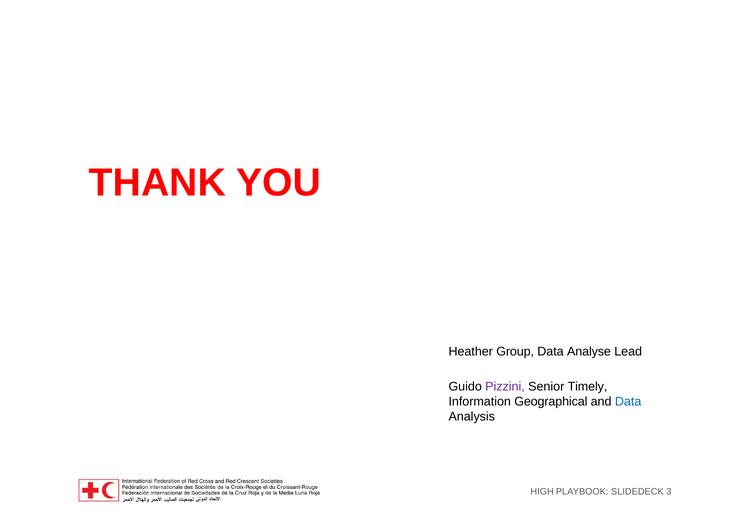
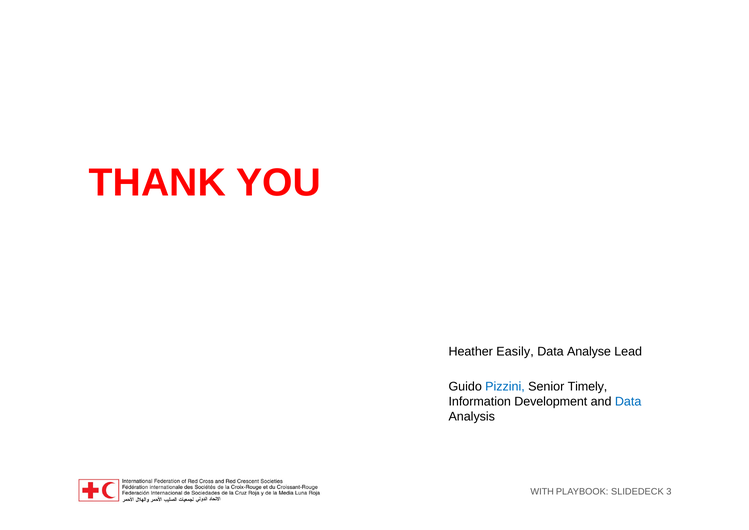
Group: Group -> Easily
Pizzini colour: purple -> blue
Geographical: Geographical -> Development
HIGH: HIGH -> WITH
